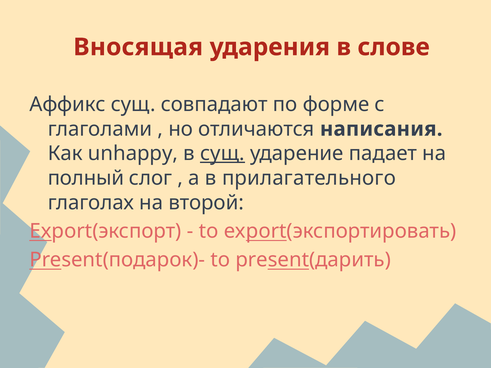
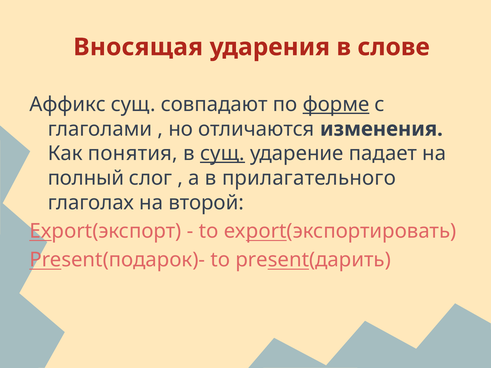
Аффикс: Аффикс -> Аффикc
форме underline: none -> present
написания: написания -> изменения
unhappy: unhappy -> понятия
